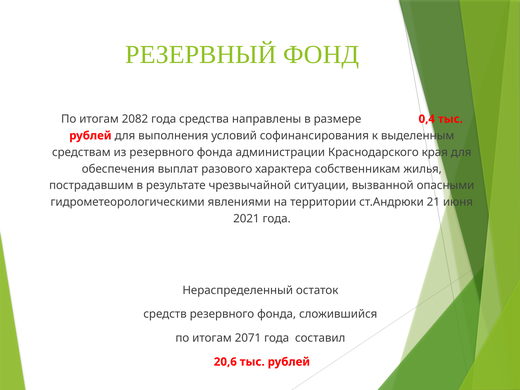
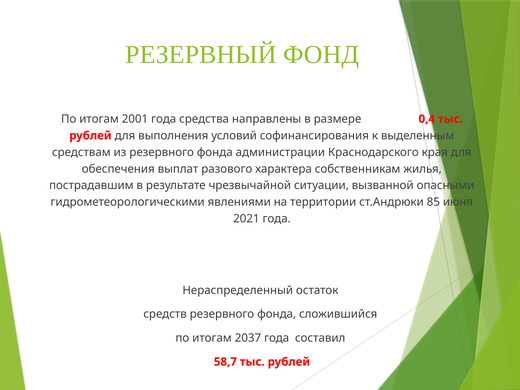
2082: 2082 -> 2001
21: 21 -> 85
2071: 2071 -> 2037
20,6: 20,6 -> 58,7
